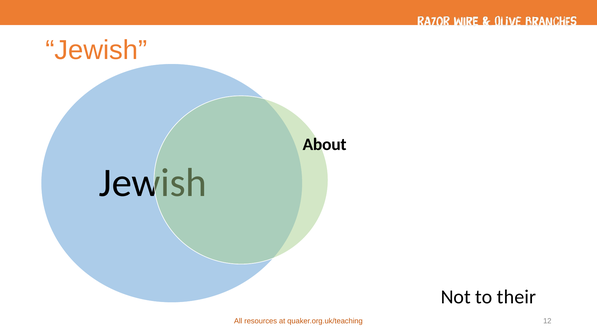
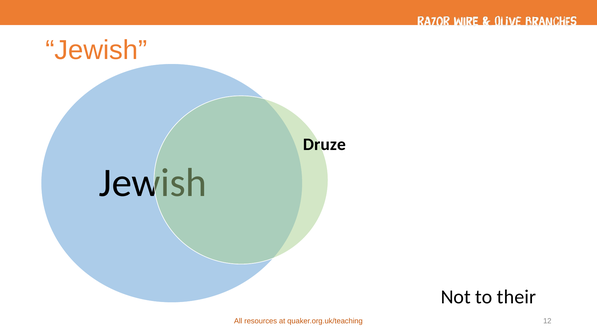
About: About -> Druze
